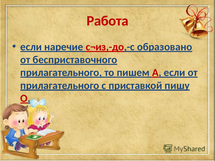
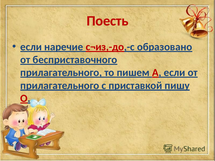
Работа: Работа -> Поесть
